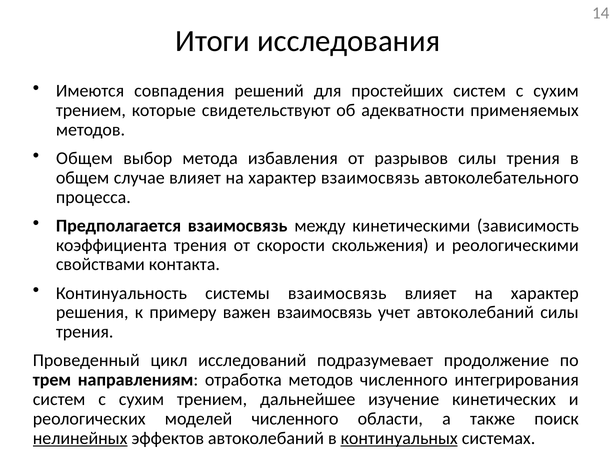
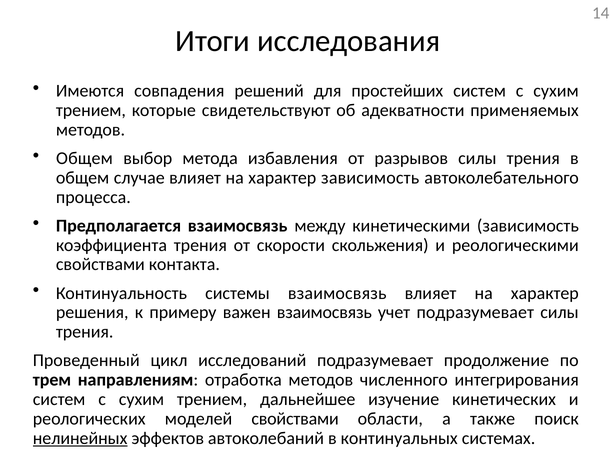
характер взаимосвязь: взаимосвязь -> зависимость
учет автоколебаний: автоколебаний -> подразумевает
моделей численного: численного -> свойствами
континуальных underline: present -> none
